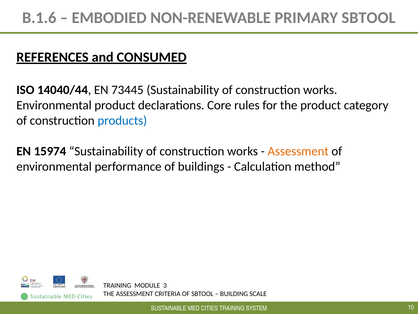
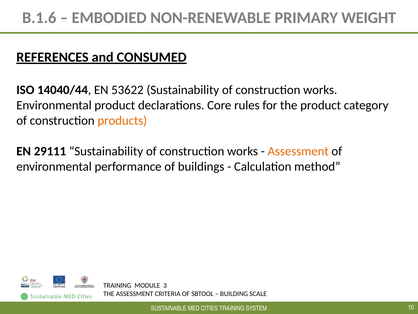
PRIMARY SBTOOL: SBTOOL -> WEIGHT
73445: 73445 -> 53622
products colour: blue -> orange
15974: 15974 -> 29111
